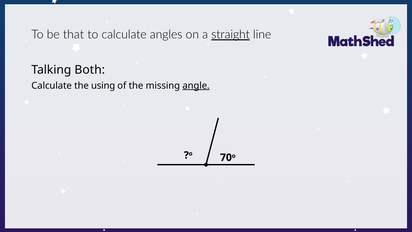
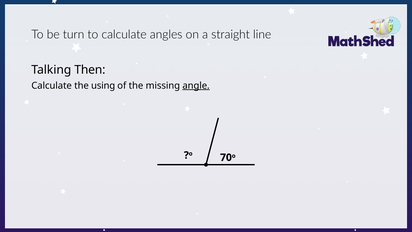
that: that -> turn
straight underline: present -> none
Both: Both -> Then
